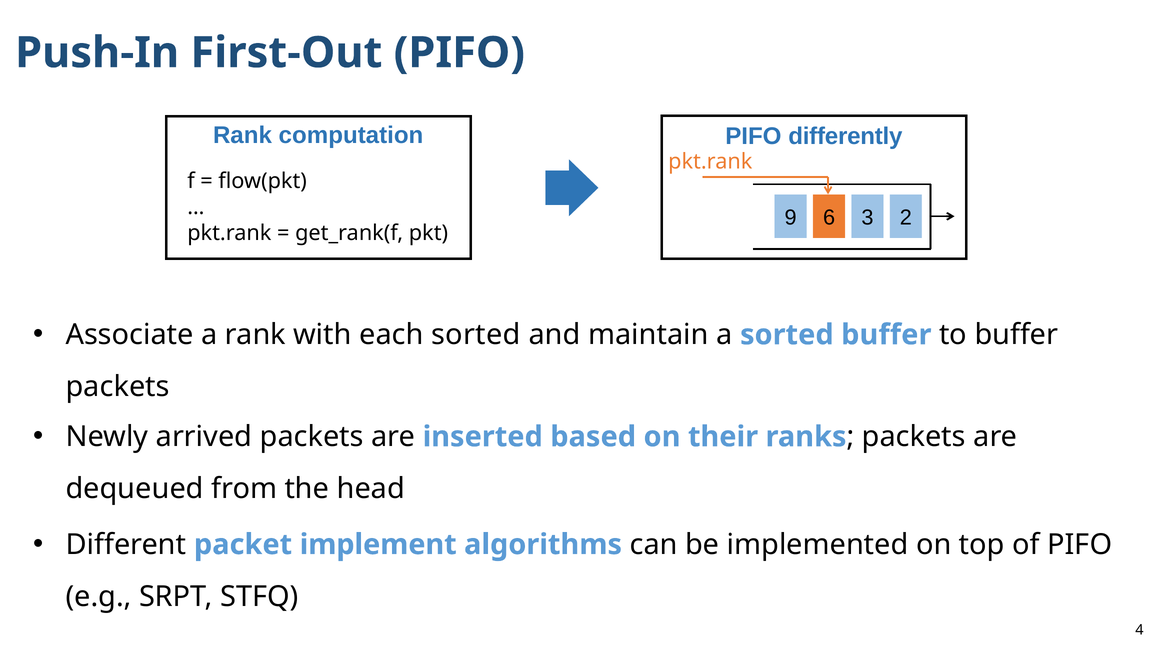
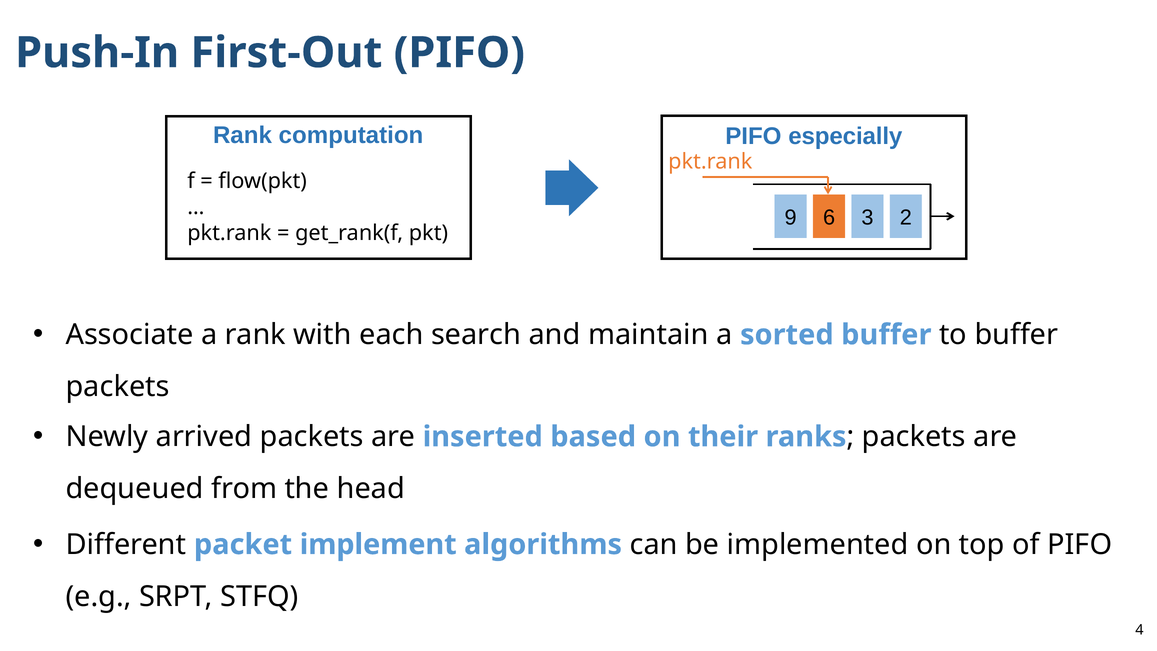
differently: differently -> especially
each sorted: sorted -> search
